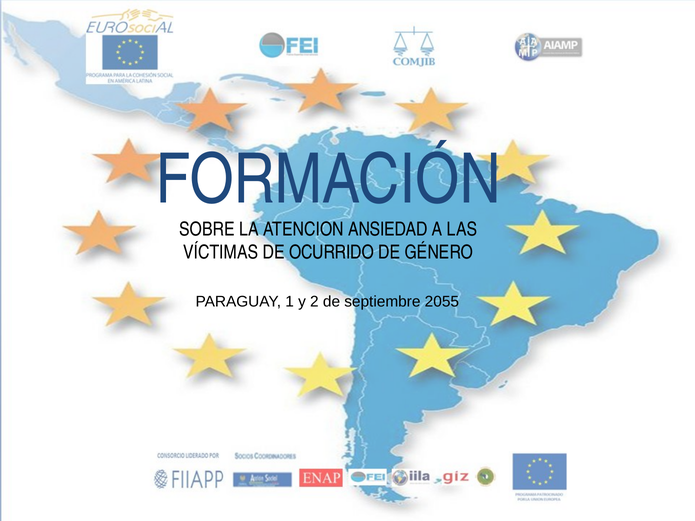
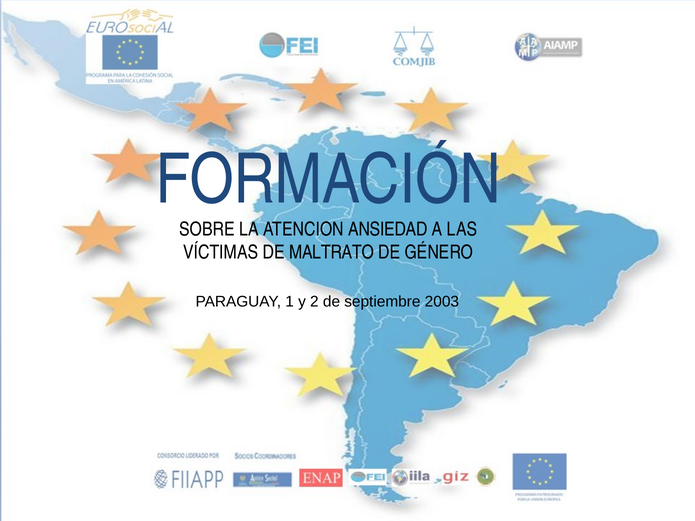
OCURRIDO: OCURRIDO -> MALTRATO
2055: 2055 -> 2003
